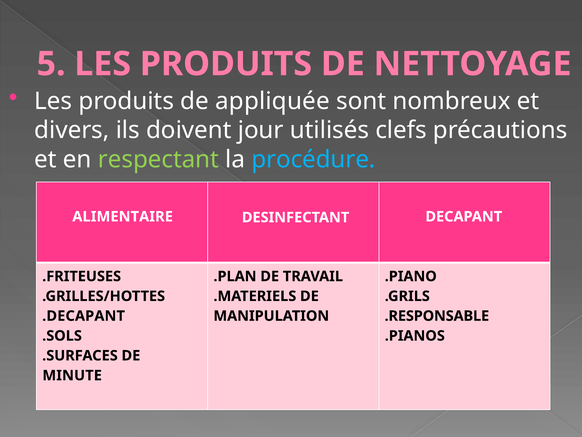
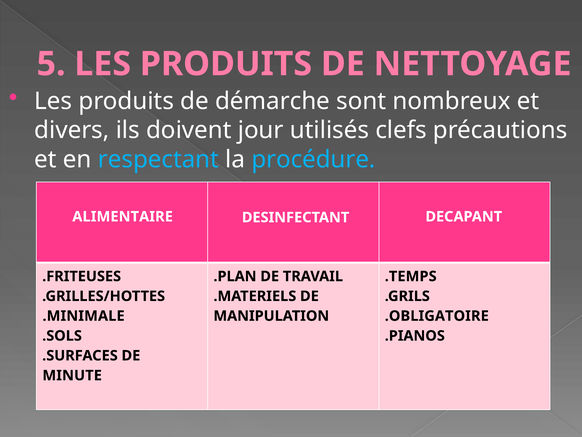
appliquée: appliquée -> démarche
respectant colour: light green -> light blue
.PIANO: .PIANO -> .TEMPS
.DECAPANT: .DECAPANT -> .MINIMALE
.RESPONSABLE: .RESPONSABLE -> .OBLIGATOIRE
